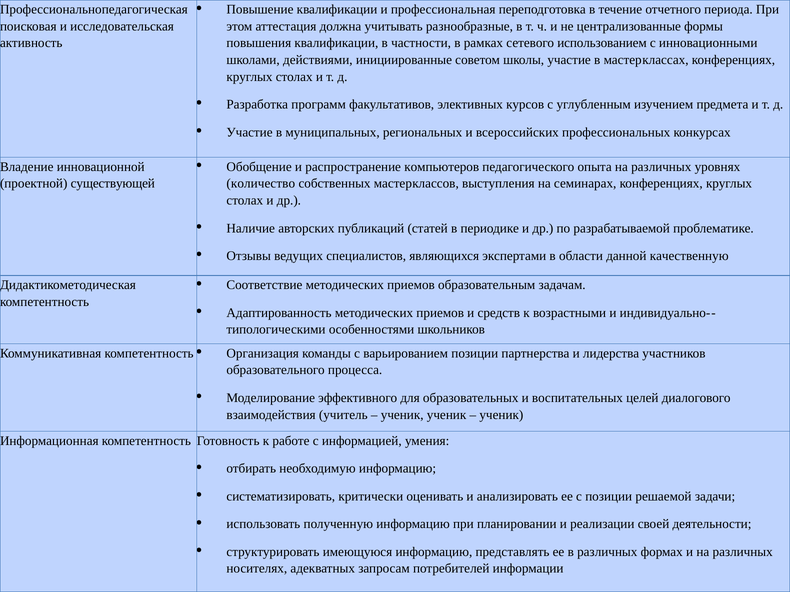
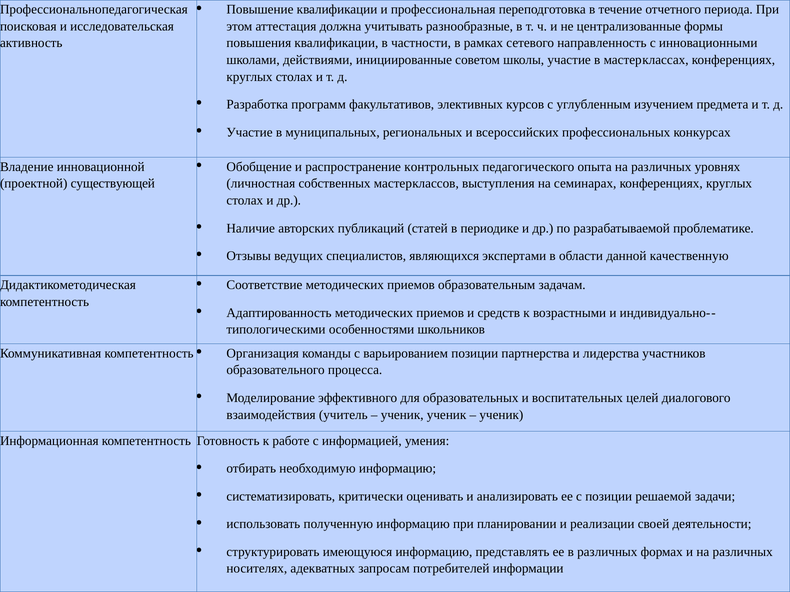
использованием: использованием -> направленность
компьютеров: компьютеров -> контрольных
количество: количество -> личностная
